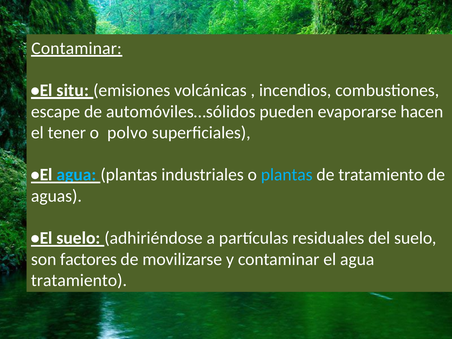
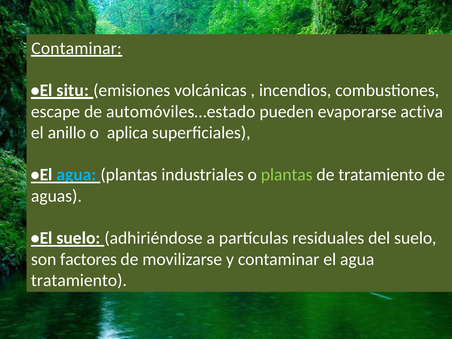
automóviles…sólidos: automóviles…sólidos -> automóviles…estado
hacen: hacen -> activa
tener: tener -> anillo
polvo: polvo -> aplica
plantas at (287, 175) colour: light blue -> light green
